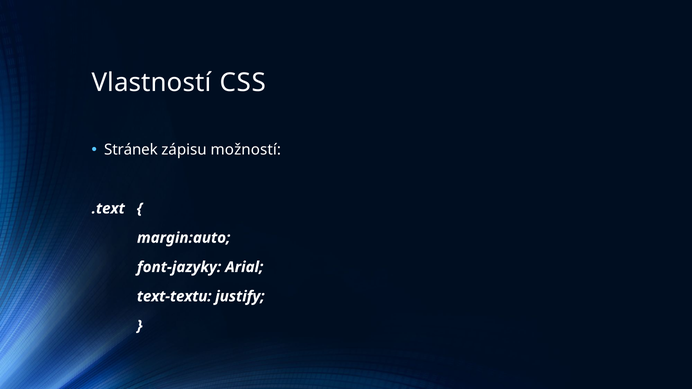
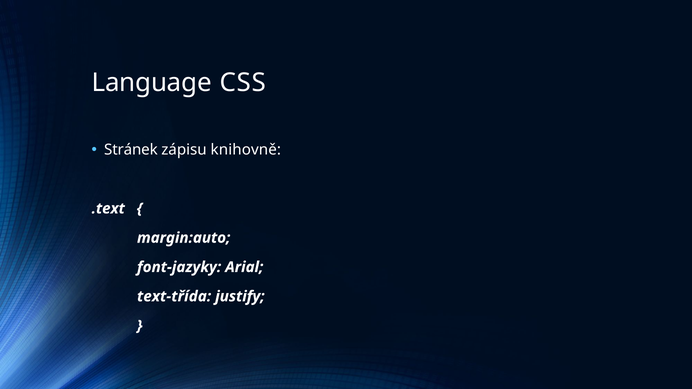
Vlastností: Vlastností -> Language
možností: možností -> knihovně
text-textu: text-textu -> text-třída
